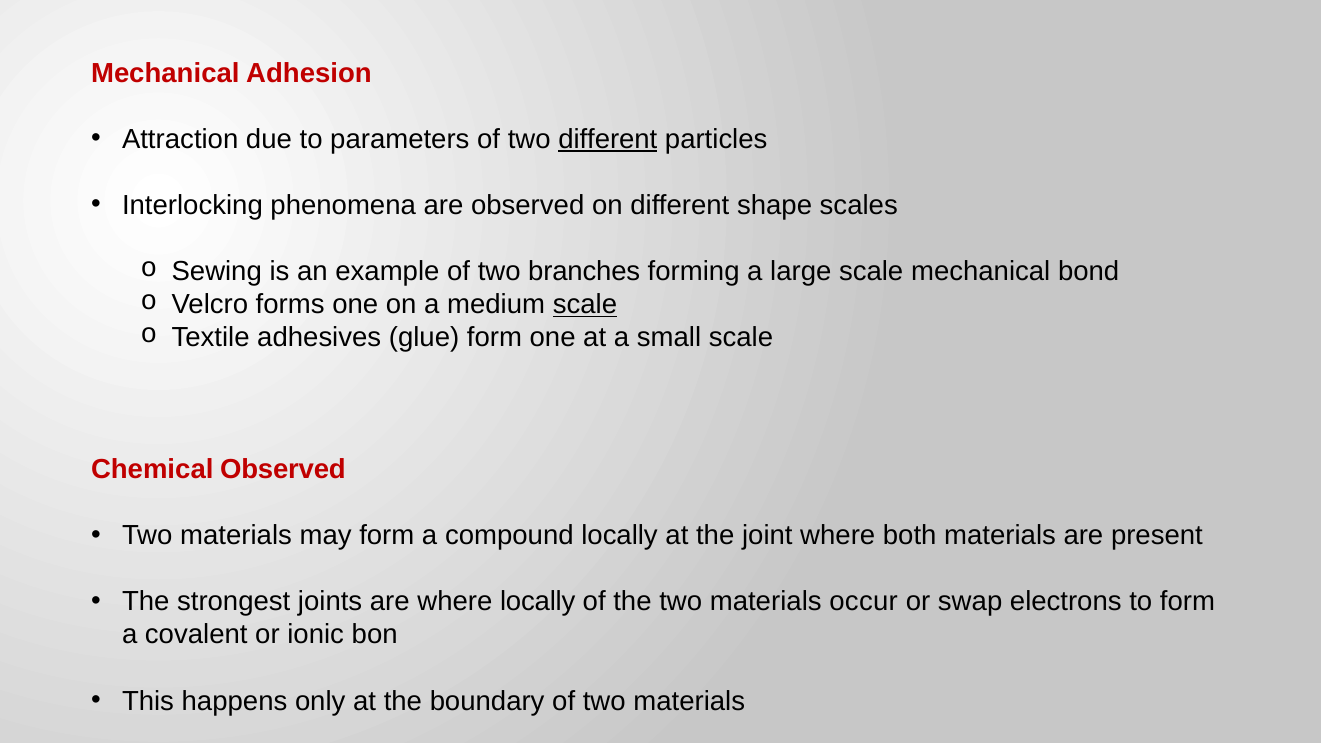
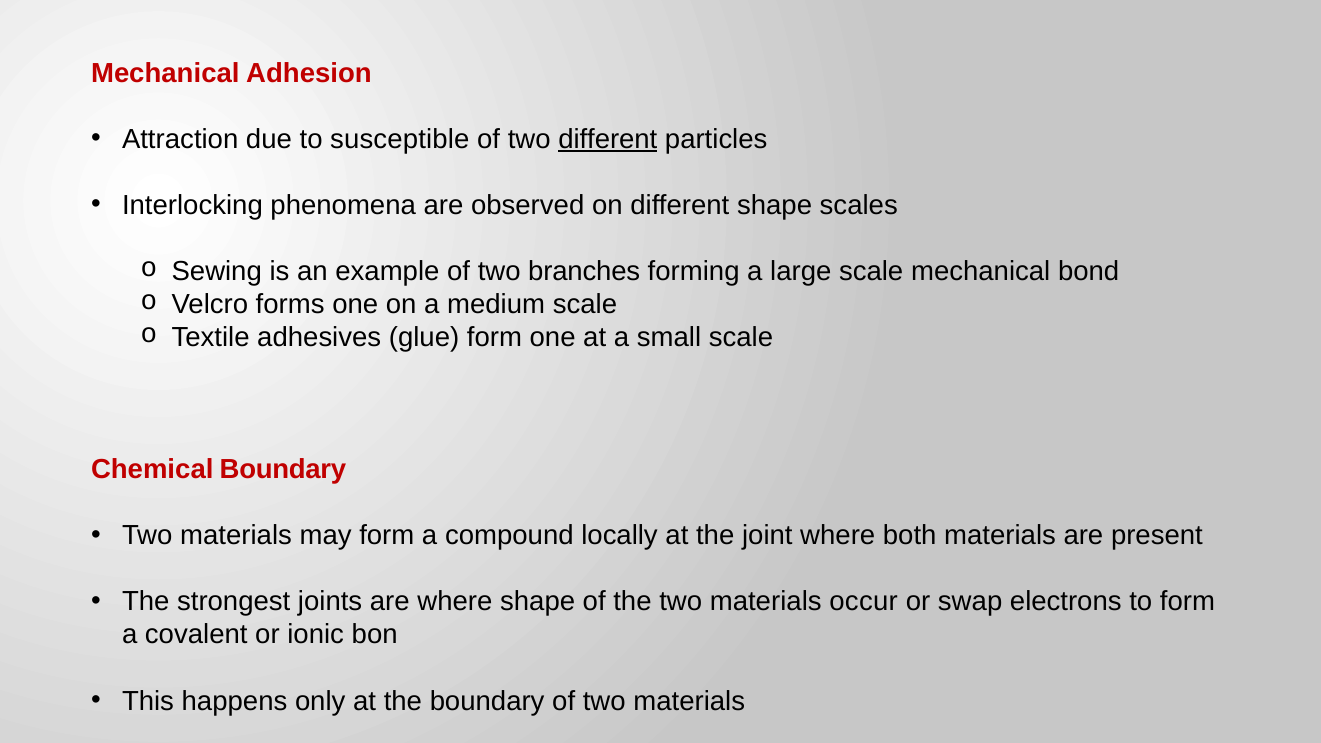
parameters: parameters -> susceptible
scale at (585, 305) underline: present -> none
Chemical Observed: Observed -> Boundary
where locally: locally -> shape
